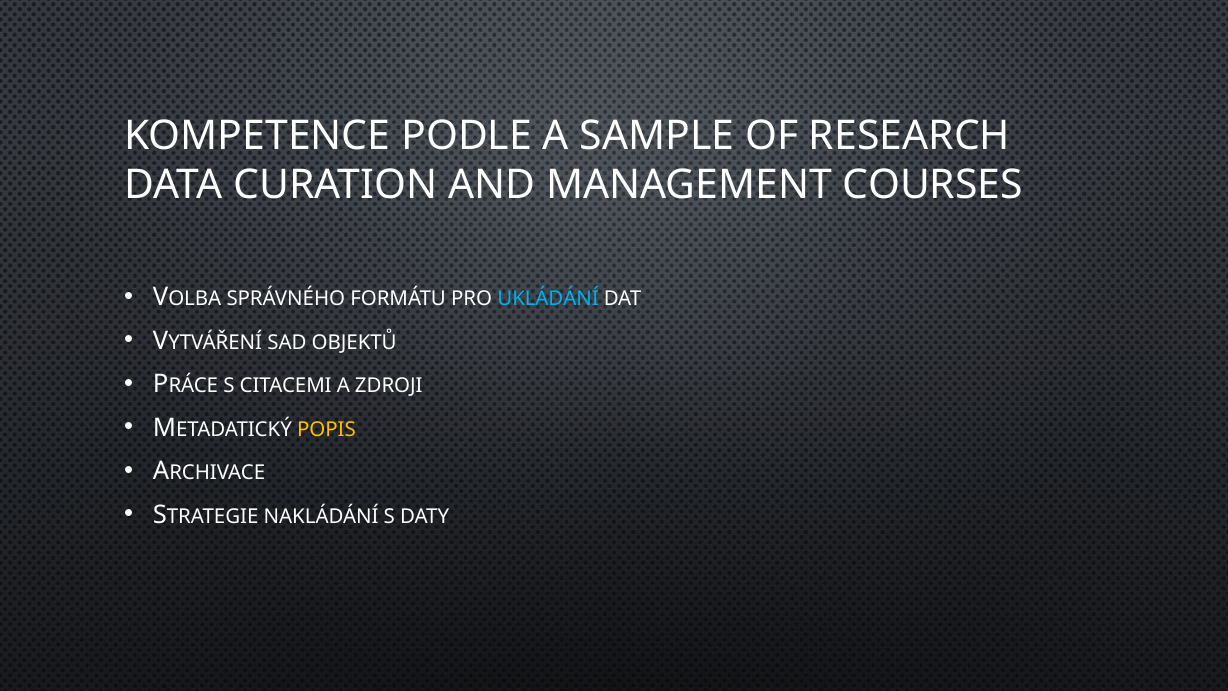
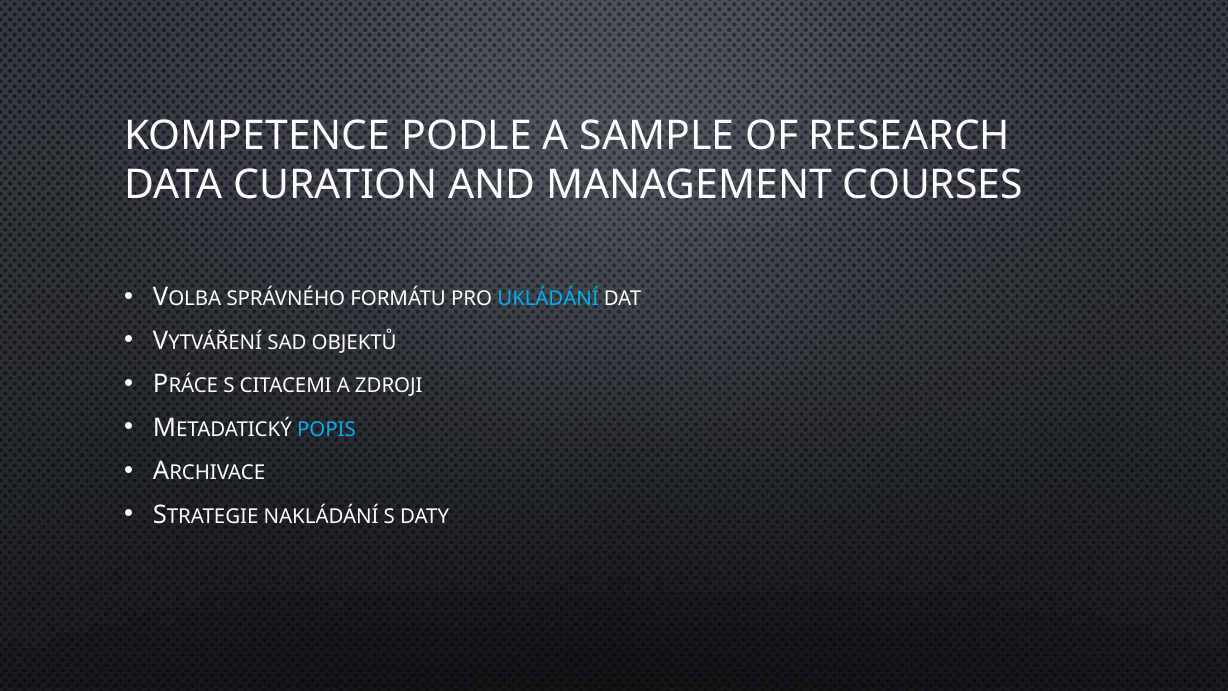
POPIS colour: yellow -> light blue
